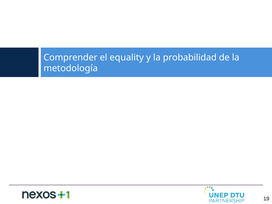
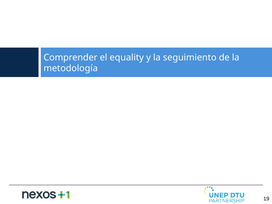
probabilidad: probabilidad -> seguimiento
